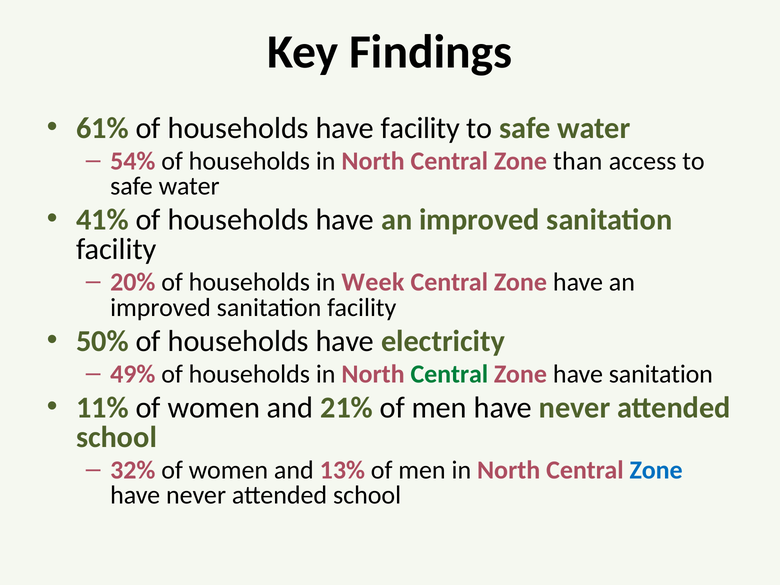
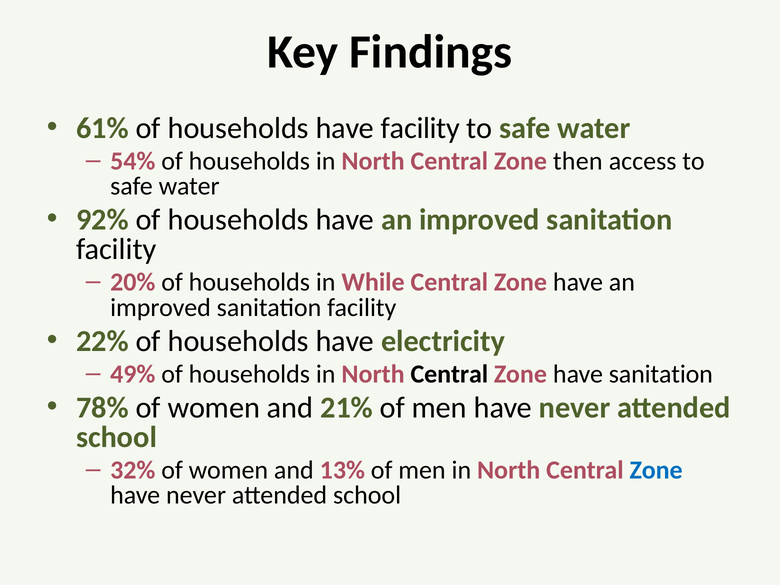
than: than -> then
41%: 41% -> 92%
Week: Week -> While
50%: 50% -> 22%
Central at (449, 374) colour: green -> black
11%: 11% -> 78%
